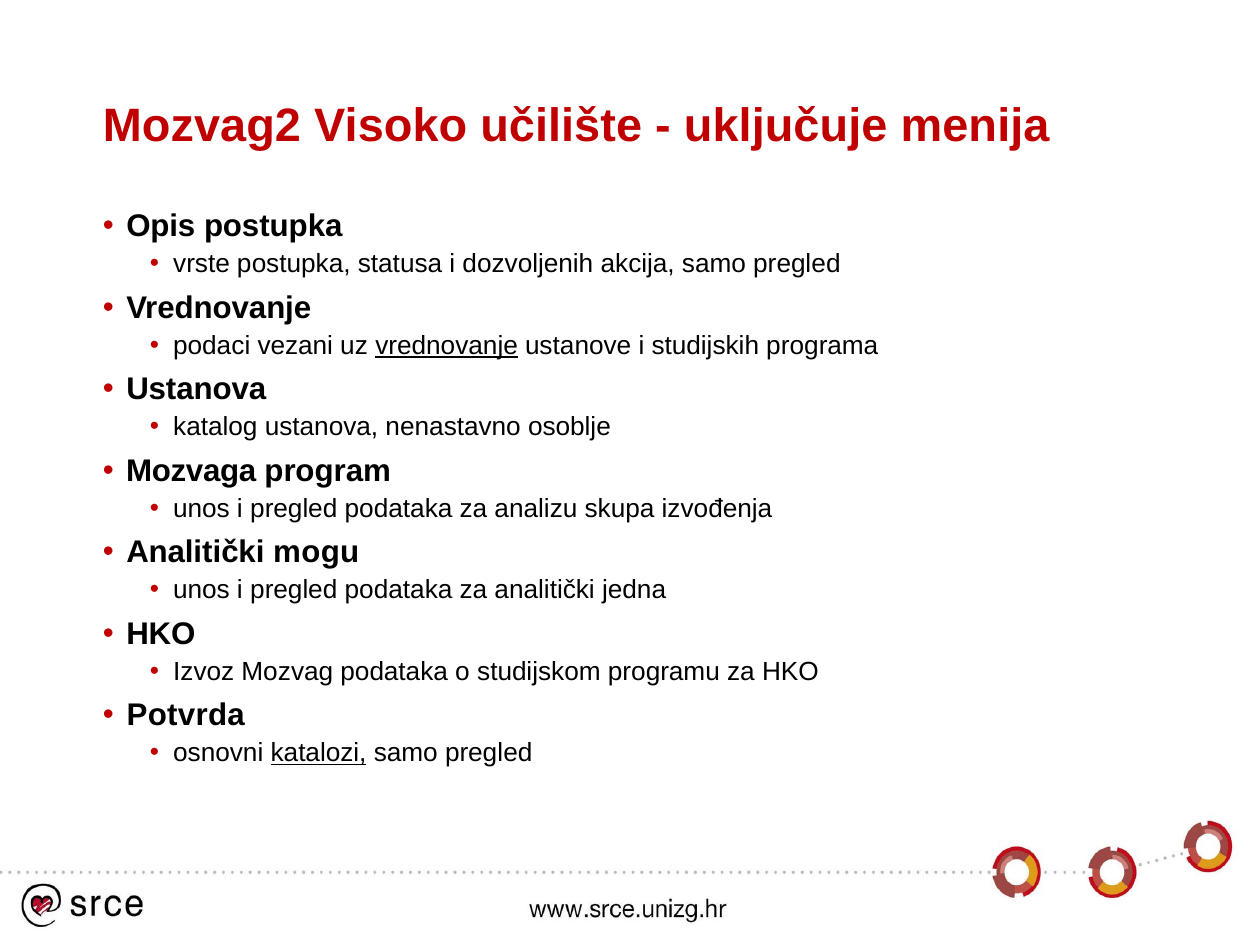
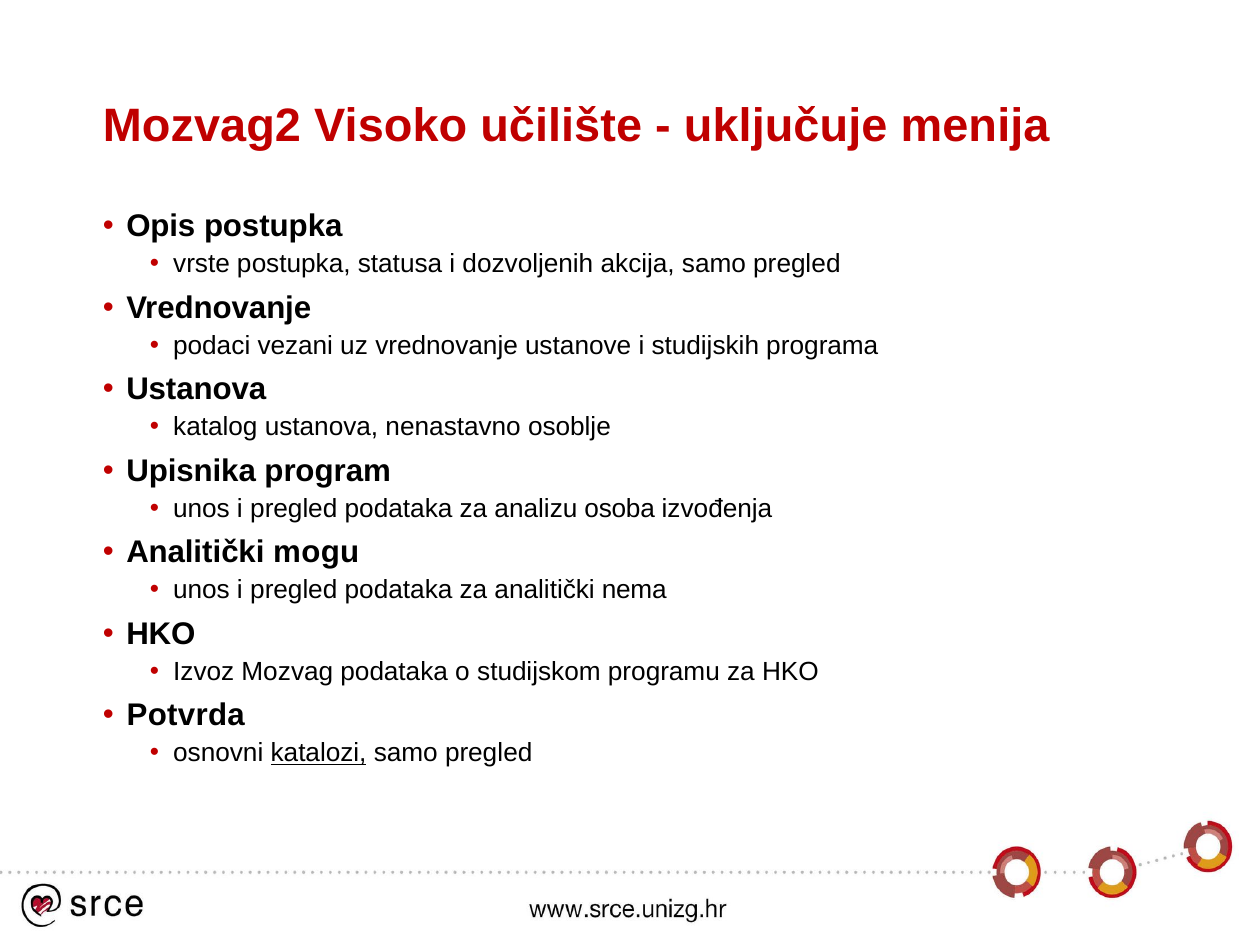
vrednovanje at (447, 346) underline: present -> none
Mozvaga: Mozvaga -> Upisnika
skupa: skupa -> osoba
jedna: jedna -> nema
